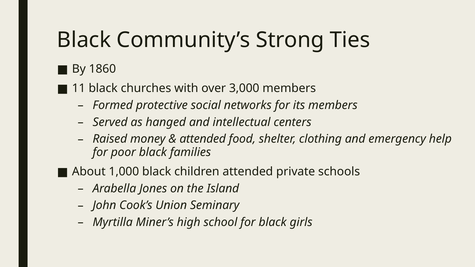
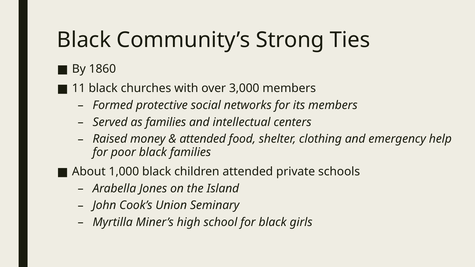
as hanged: hanged -> families
